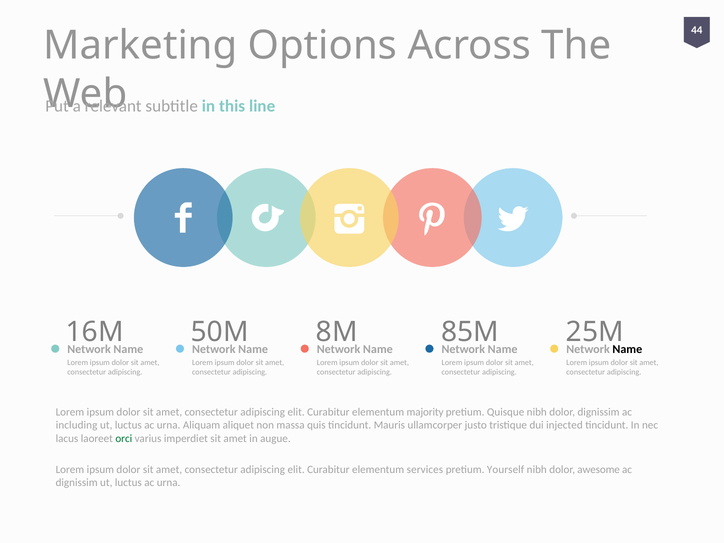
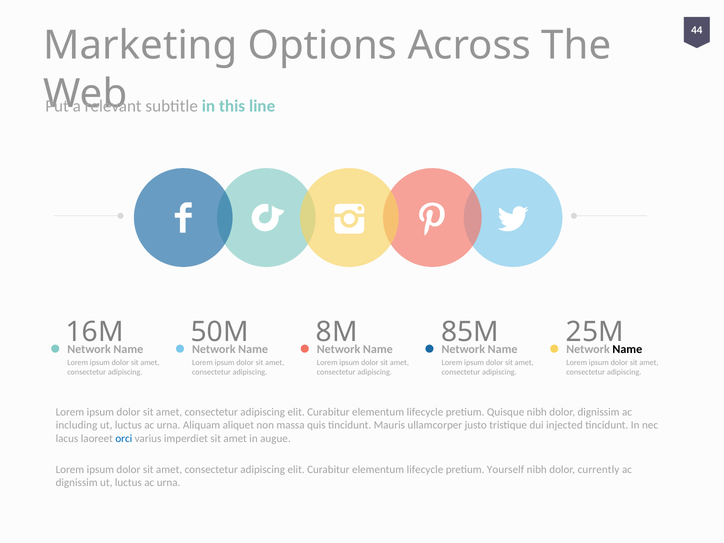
majority at (425, 412): majority -> lifecycle
orci colour: green -> blue
services at (425, 470): services -> lifecycle
awesome: awesome -> currently
